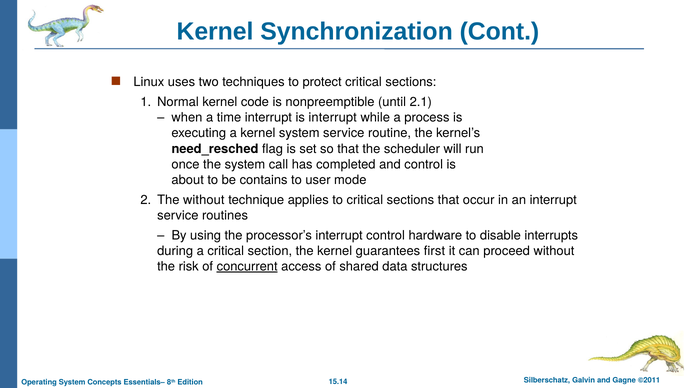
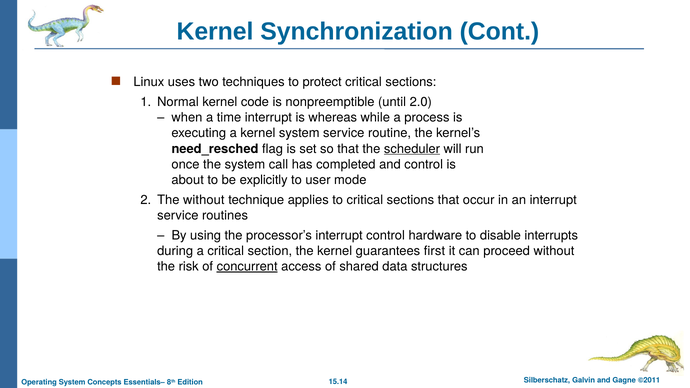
2.1: 2.1 -> 2.0
is interrupt: interrupt -> whereas
scheduler underline: none -> present
contains: contains -> explicitly
